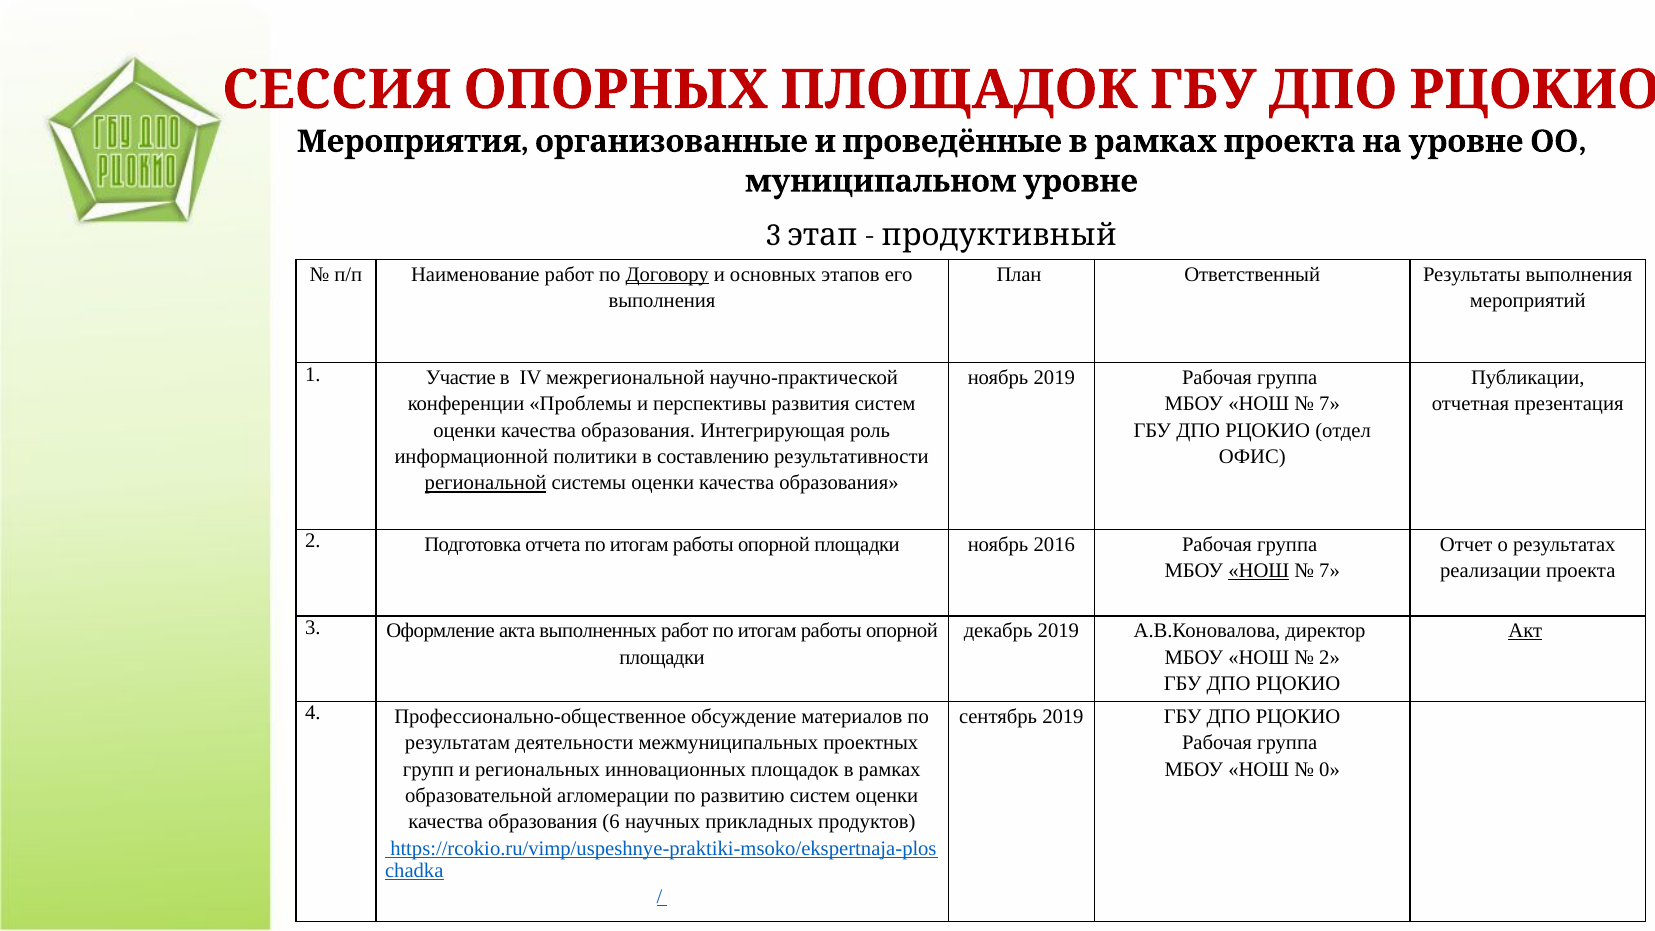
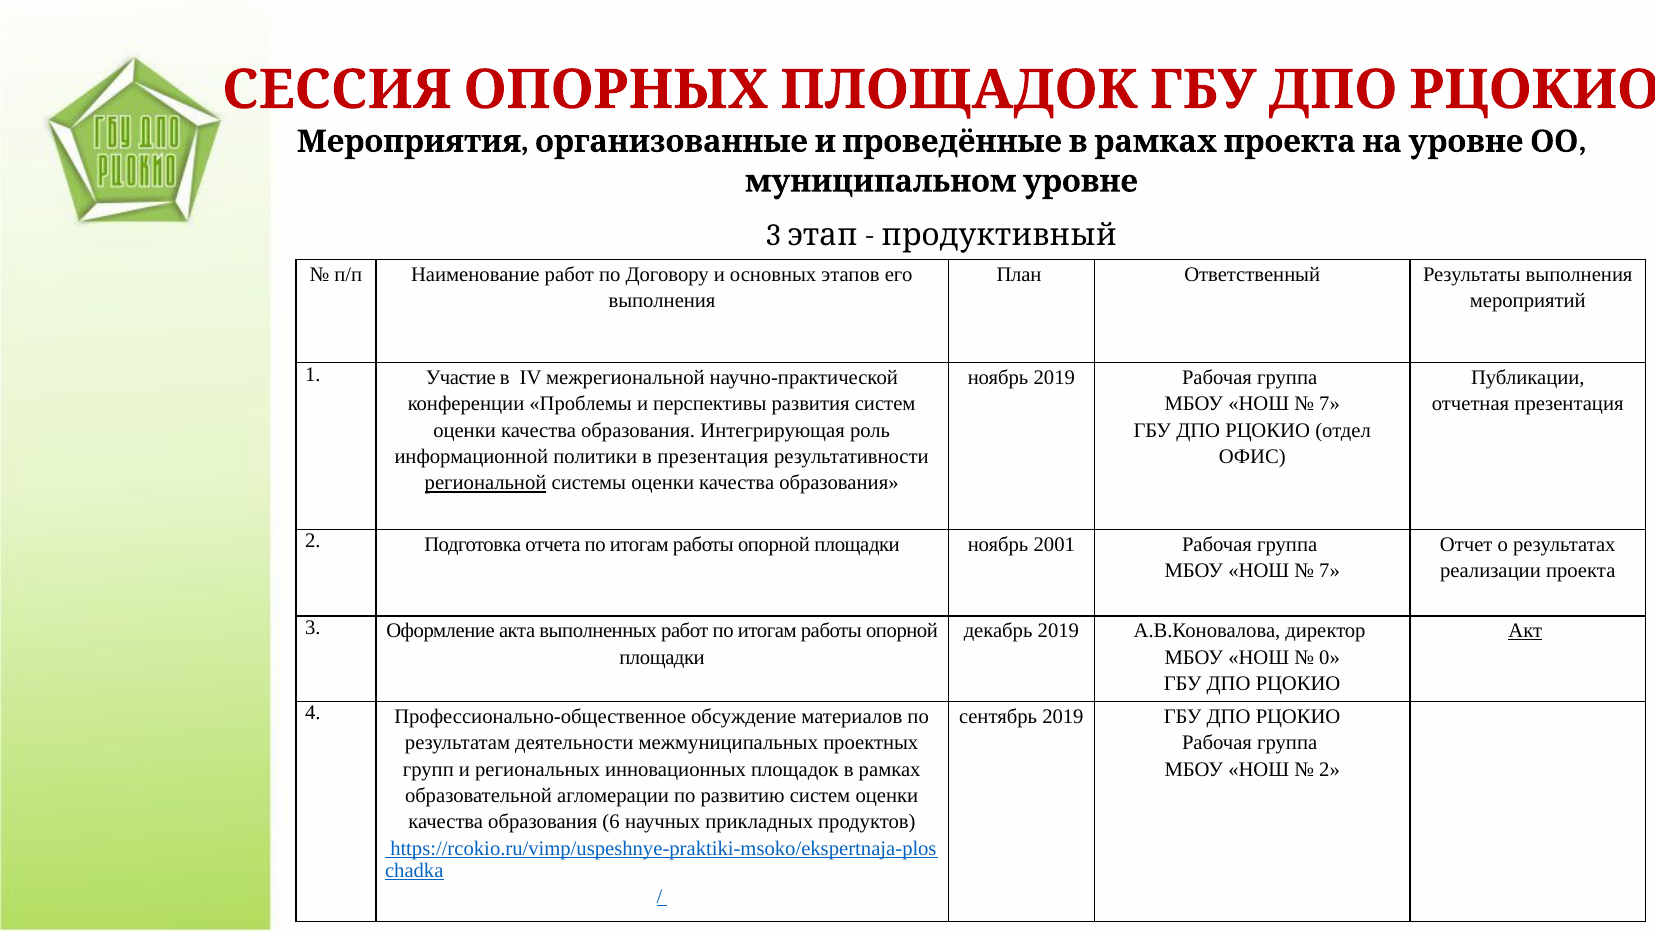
Договору underline: present -> none
в составлению: составлению -> презентация
2016: 2016 -> 2001
НОШ at (1259, 571) underline: present -> none
2 at (1330, 657): 2 -> 0
0 at (1330, 769): 0 -> 2
